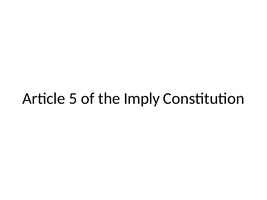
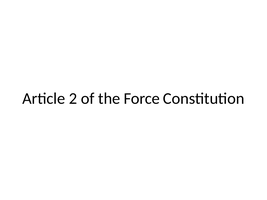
5: 5 -> 2
Imply: Imply -> Force
